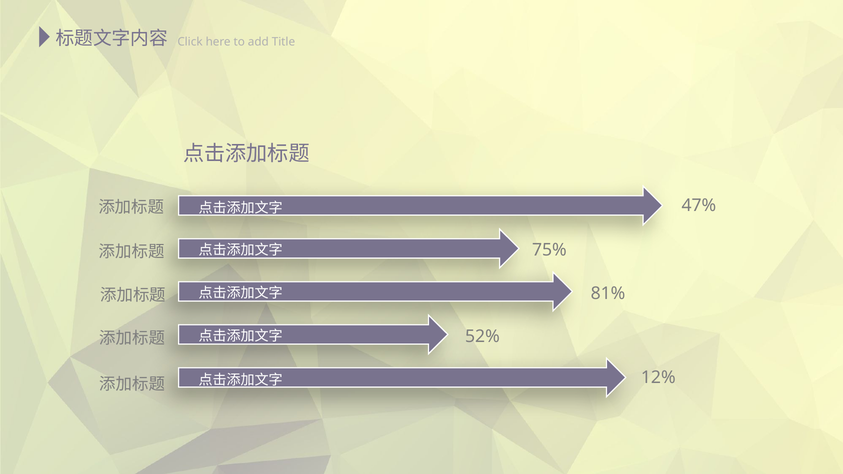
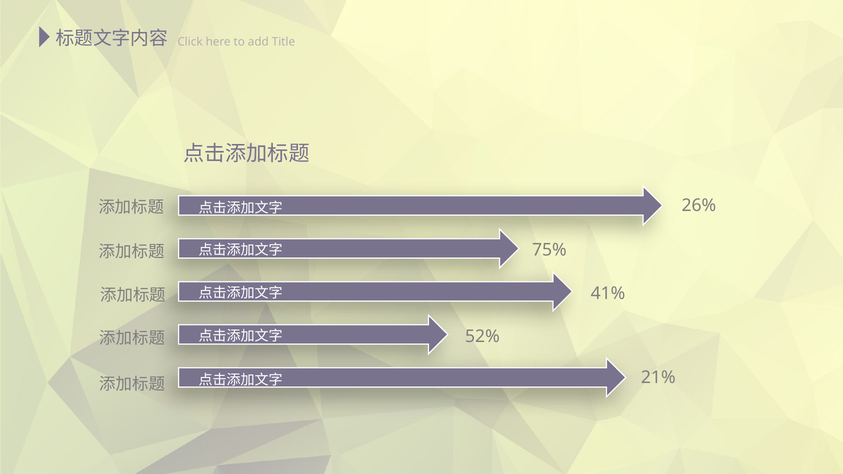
47%: 47% -> 26%
81%: 81% -> 41%
12%: 12% -> 21%
